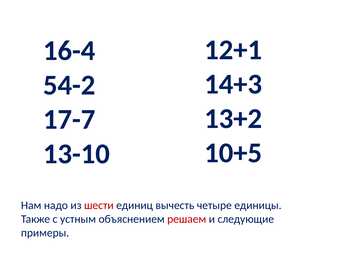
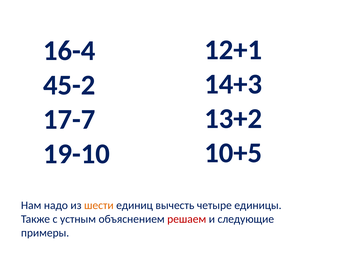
54-2: 54-2 -> 45-2
13-10: 13-10 -> 19-10
шести colour: red -> orange
